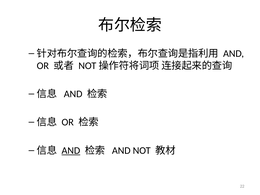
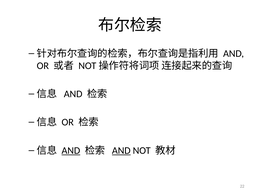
AND at (121, 150) underline: none -> present
